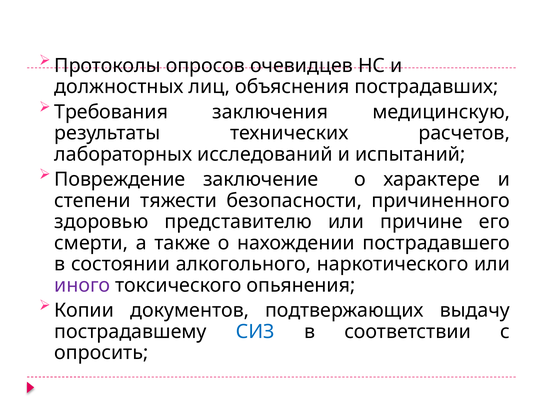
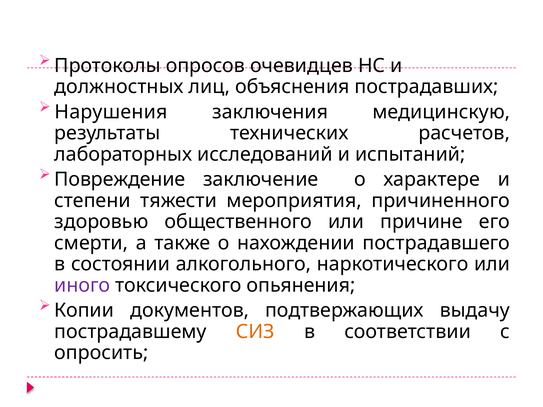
Требования: Требования -> Нарушения
безопасности: безопасности -> мероприятия
представителю: представителю -> общественного
СИЗ colour: blue -> orange
